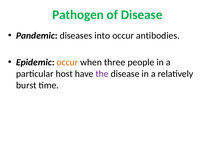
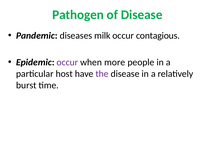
into: into -> milk
antibodies: antibodies -> contagious
occur at (67, 62) colour: orange -> purple
three: three -> more
